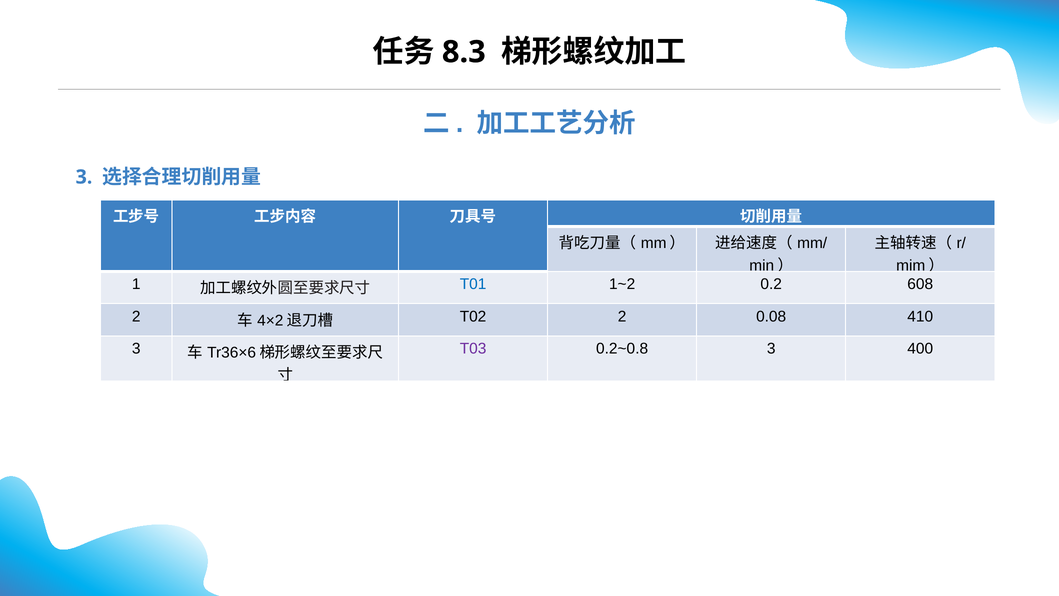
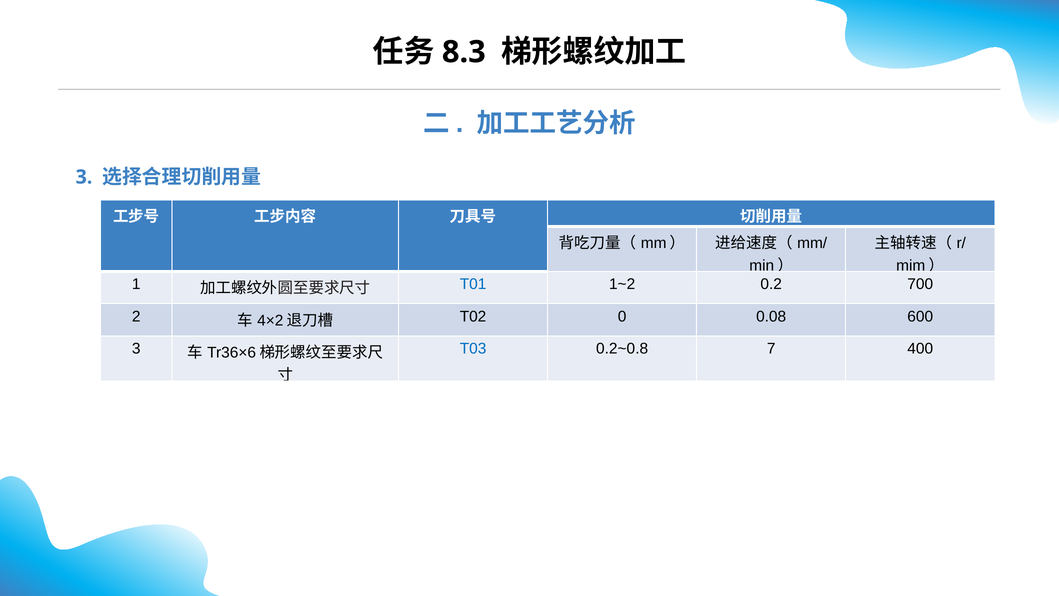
608: 608 -> 700
T02 2: 2 -> 0
410: 410 -> 600
T03 colour: purple -> blue
0.2~0.8 3: 3 -> 7
